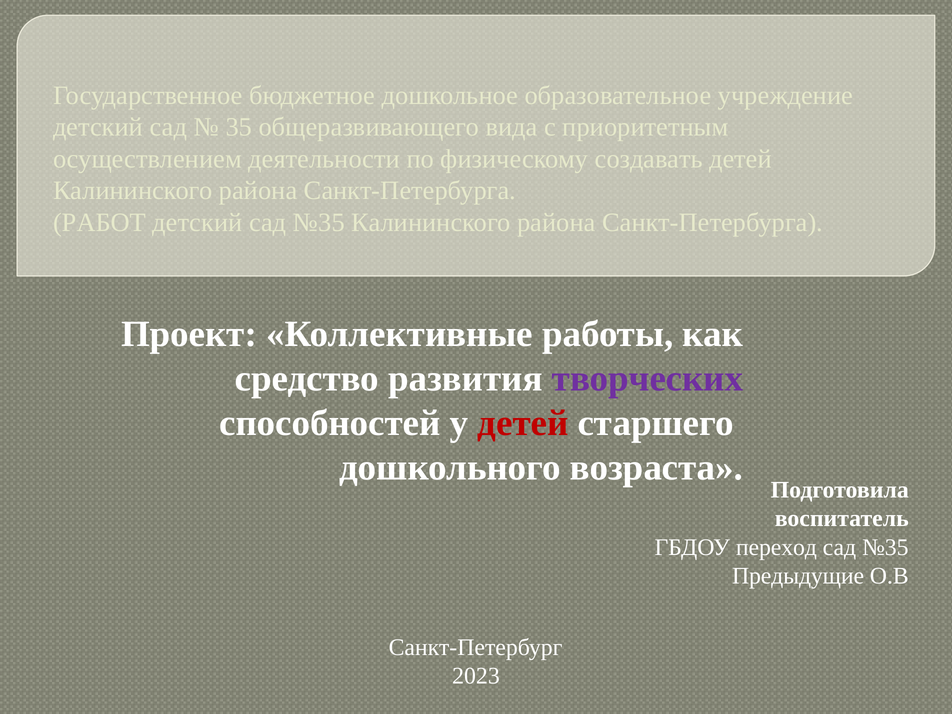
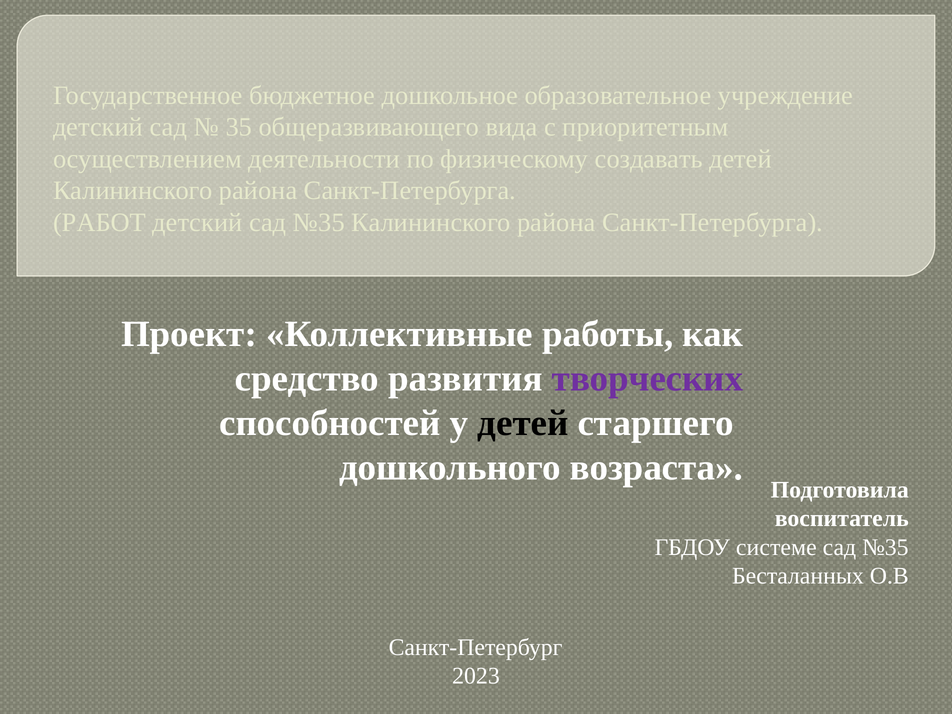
детей at (523, 423) colour: red -> black
переход: переход -> системе
Предыдущие: Предыдущие -> Бесталанных
